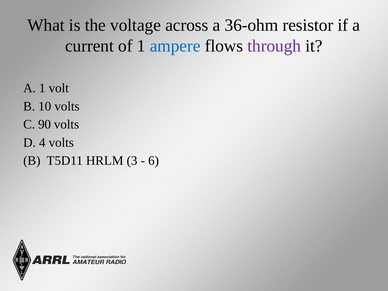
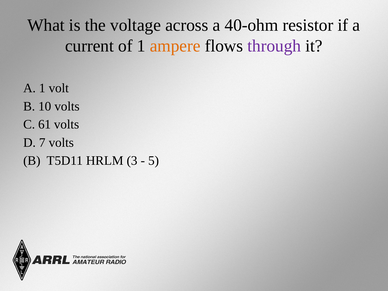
36-ohm: 36-ohm -> 40-ohm
ampere colour: blue -> orange
90: 90 -> 61
4: 4 -> 7
6: 6 -> 5
